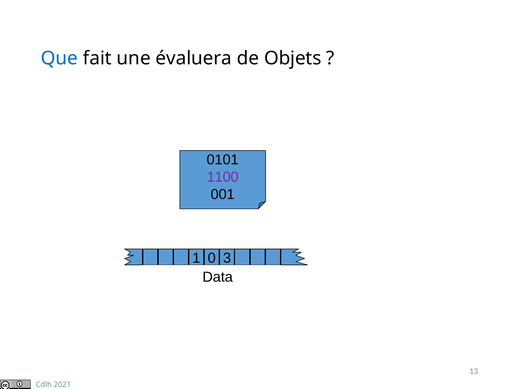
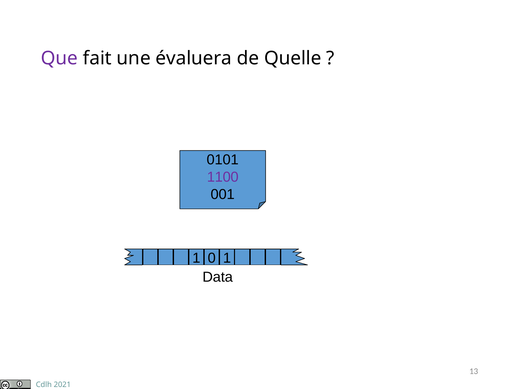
Que colour: blue -> purple
Objets: Objets -> Quelle
0 3: 3 -> 1
